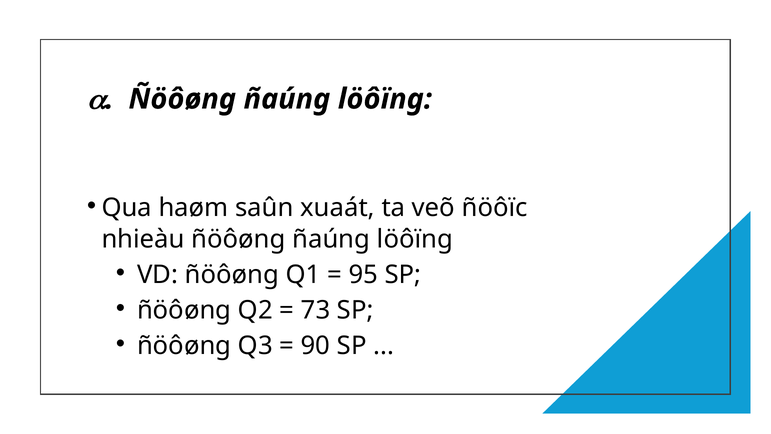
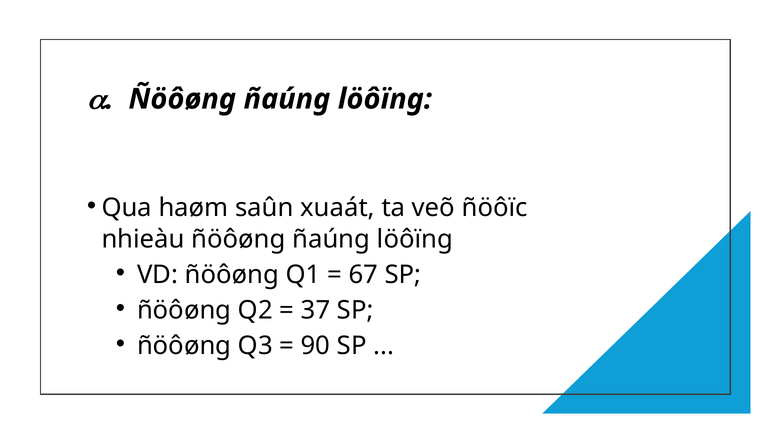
95: 95 -> 67
73: 73 -> 37
